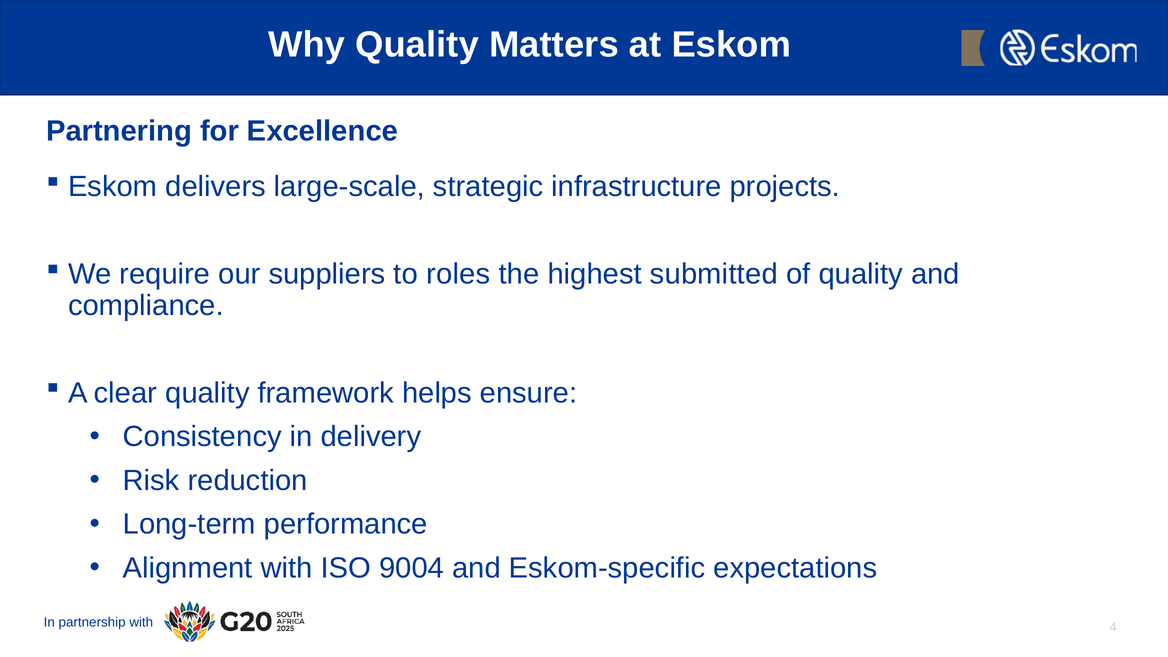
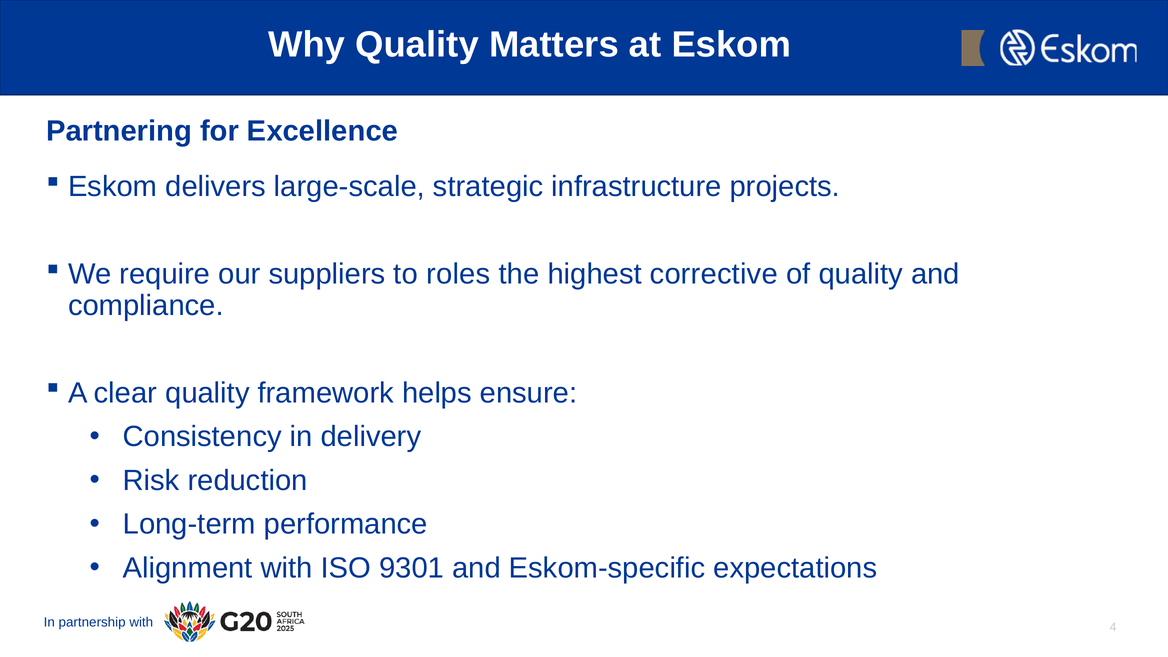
submitted: submitted -> corrective
9004: 9004 -> 9301
